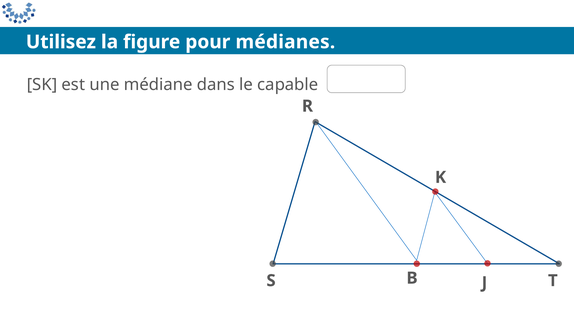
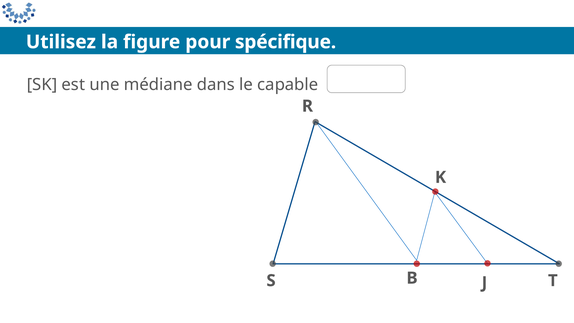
médianes: médianes -> spécifique
